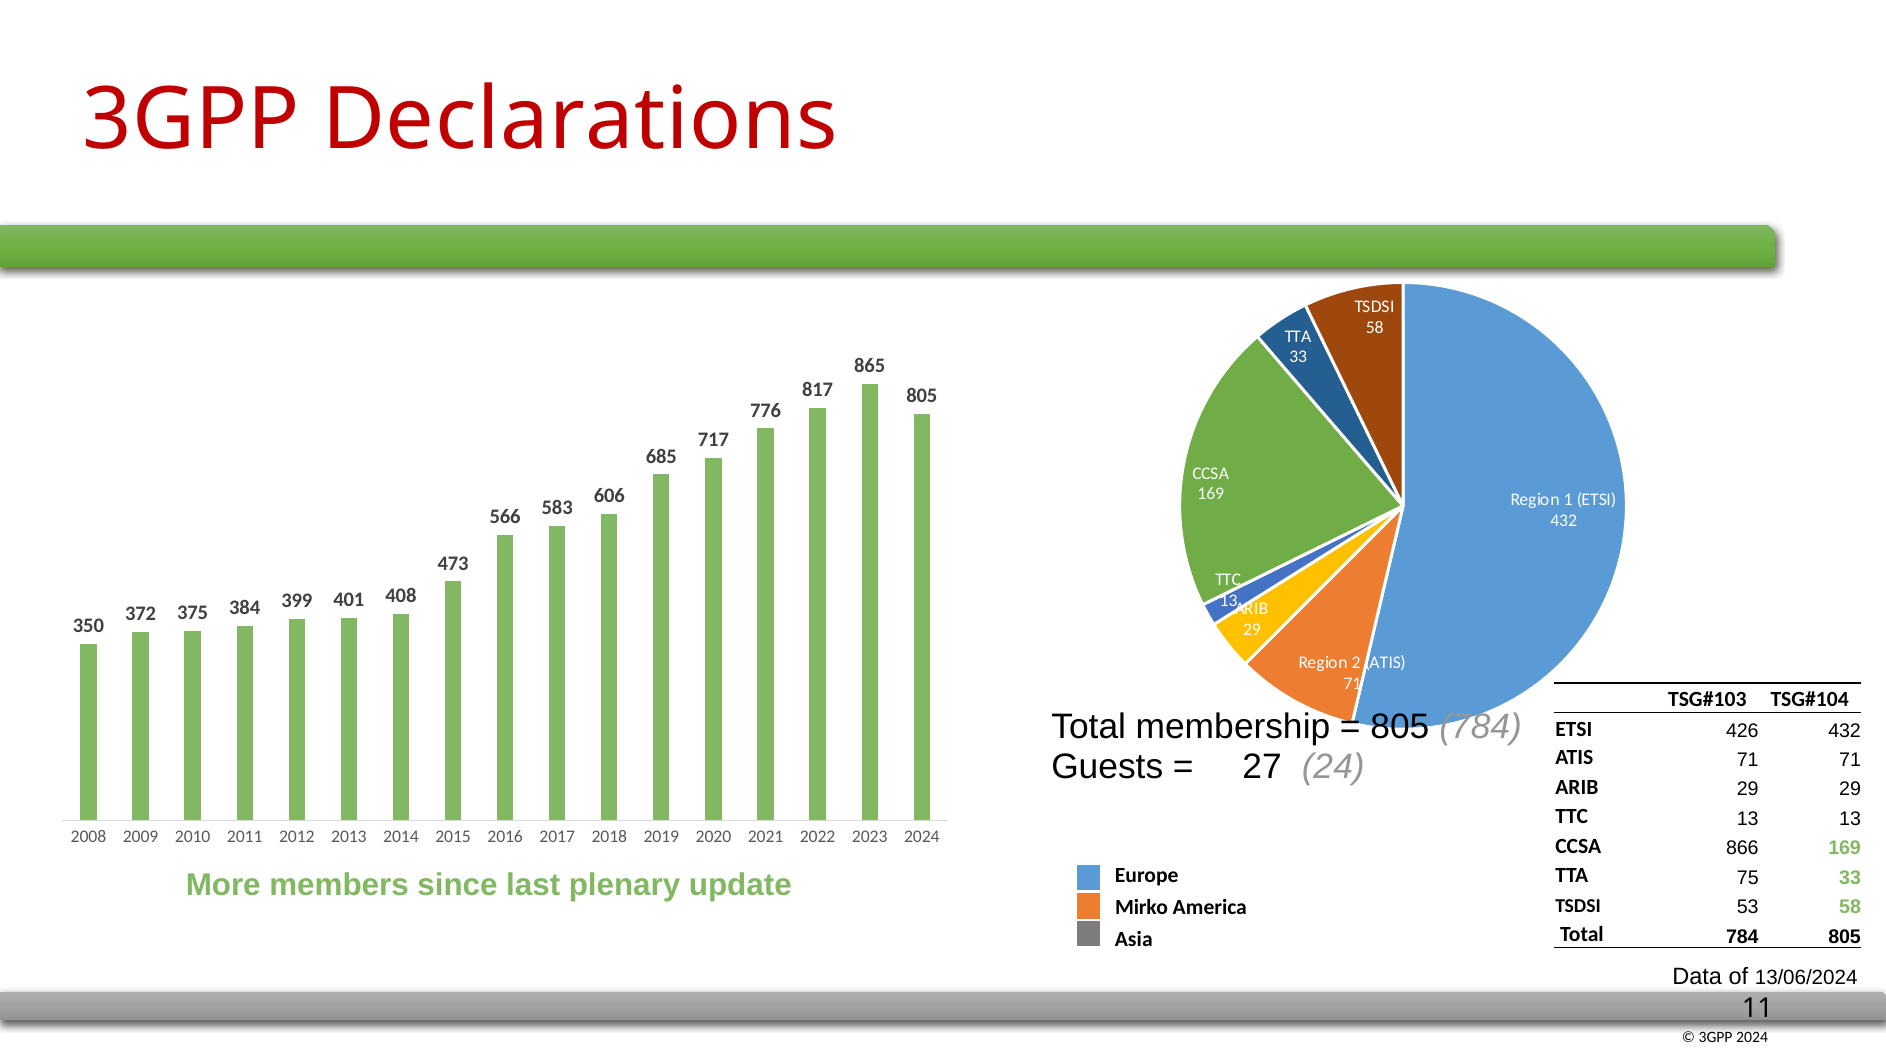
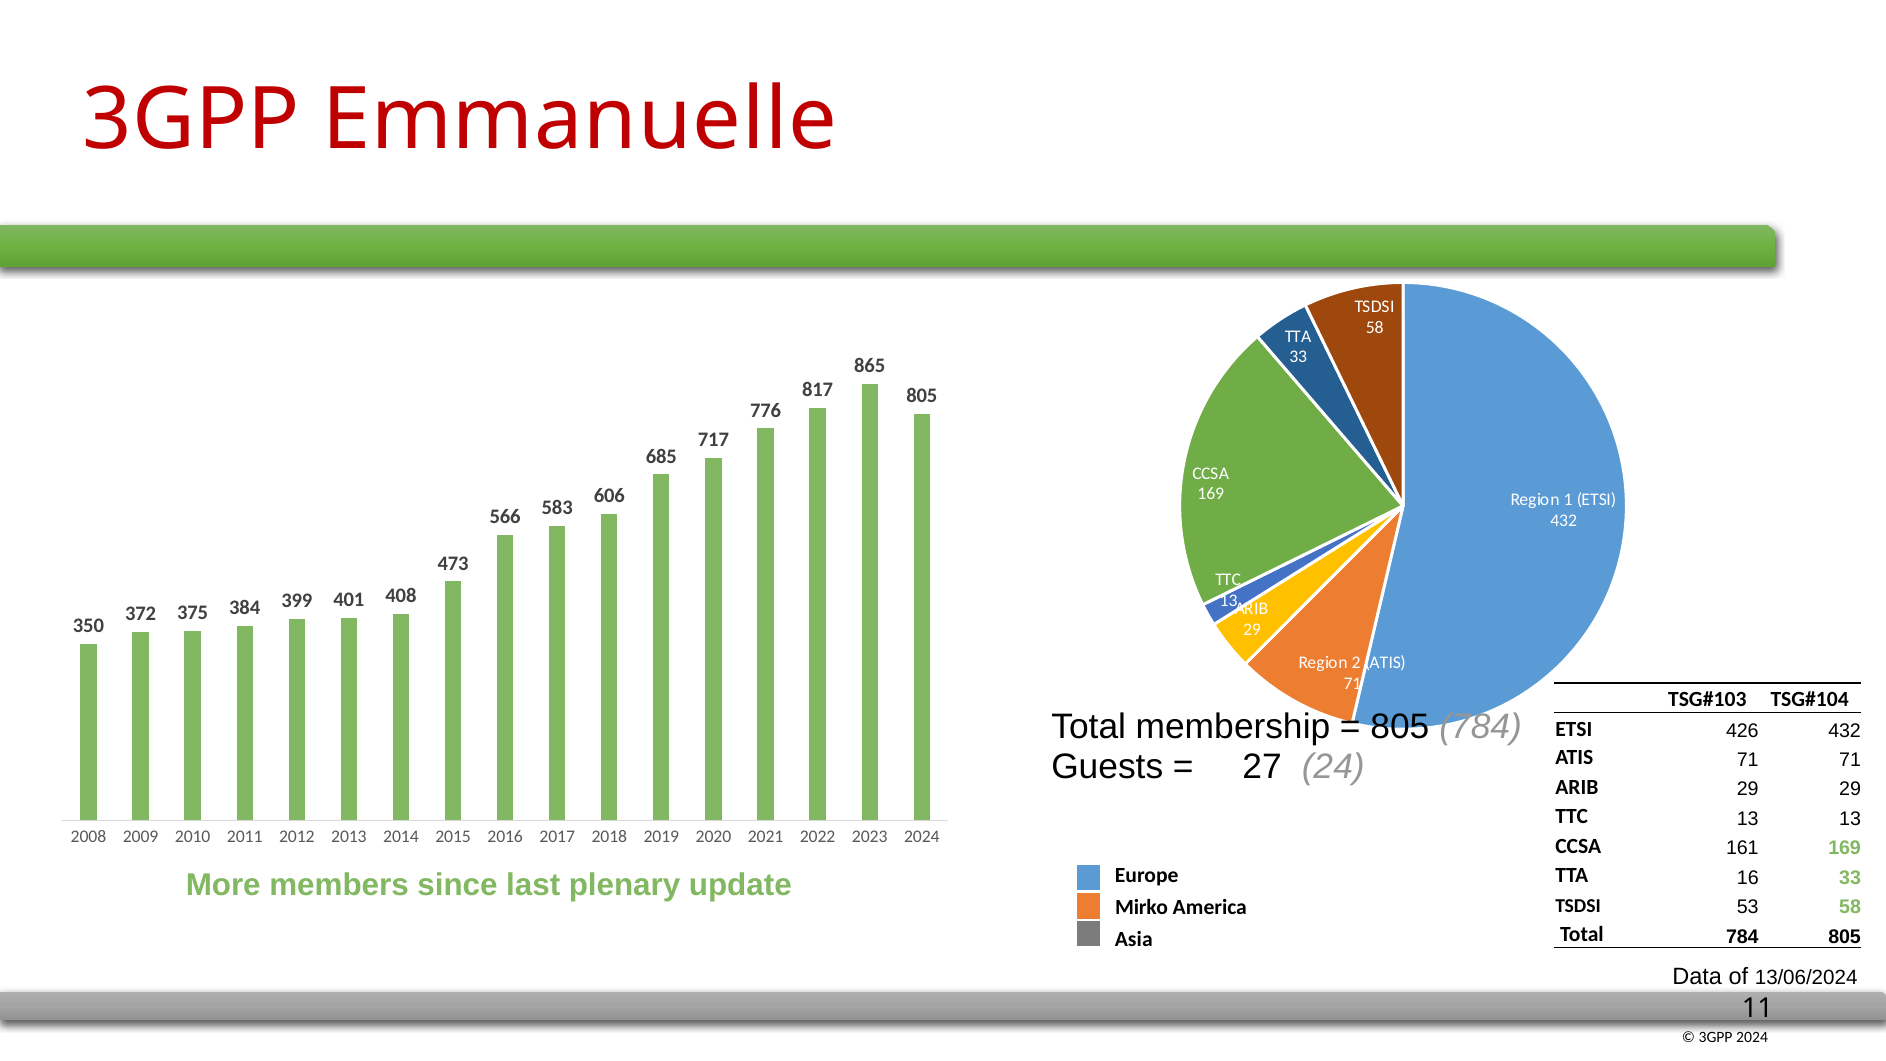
Declarations: Declarations -> Emmanuelle
866: 866 -> 161
75: 75 -> 16
